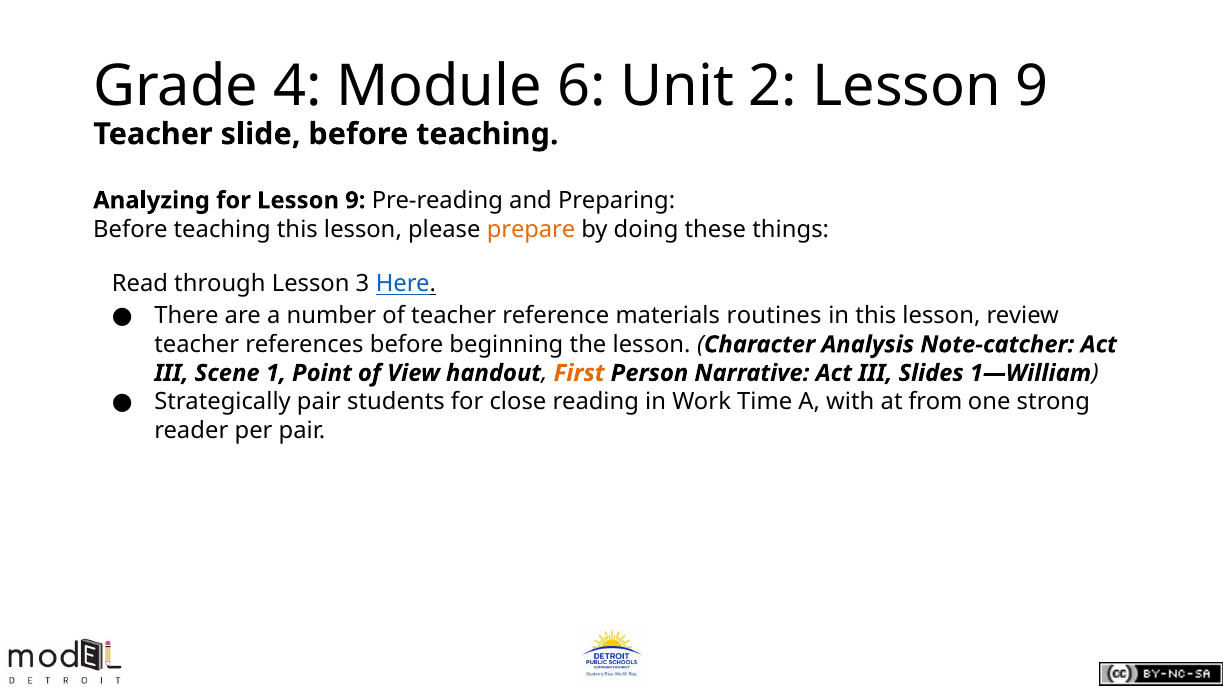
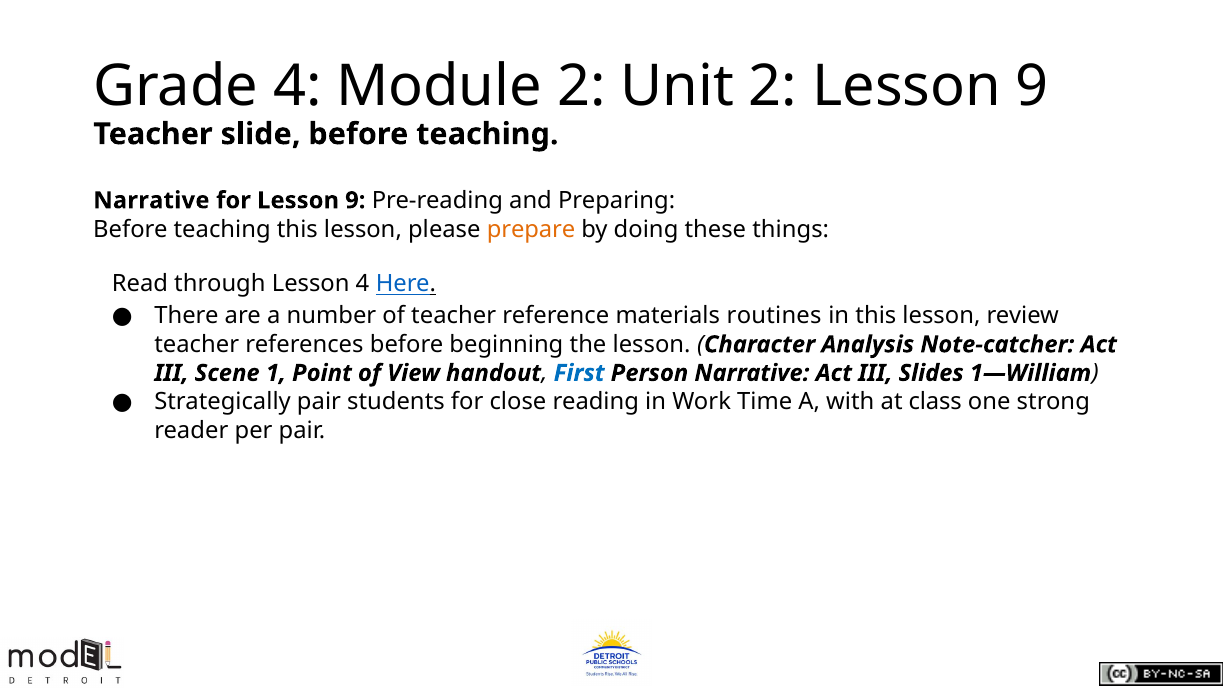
Module 6: 6 -> 2
Analyzing at (152, 200): Analyzing -> Narrative
Lesson 3: 3 -> 4
First colour: orange -> blue
from: from -> class
